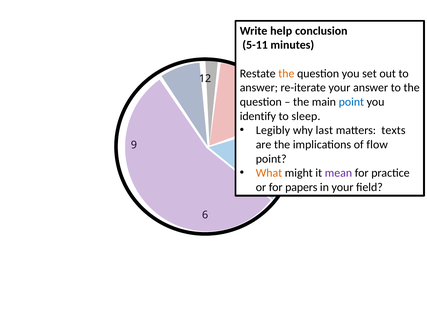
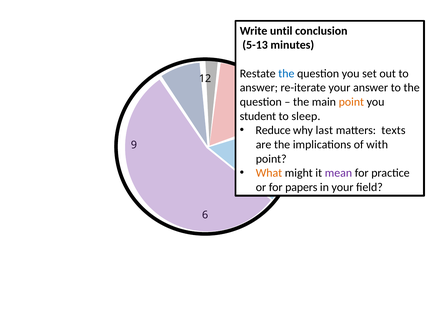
help: help -> until
5-11: 5-11 -> 5-13
the at (286, 74) colour: orange -> blue
point at (351, 102) colour: blue -> orange
identify: identify -> student
Legibly: Legibly -> Reduce
flow: flow -> with
